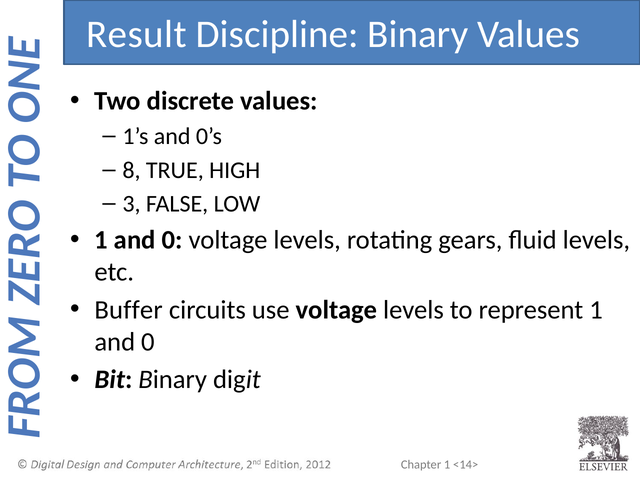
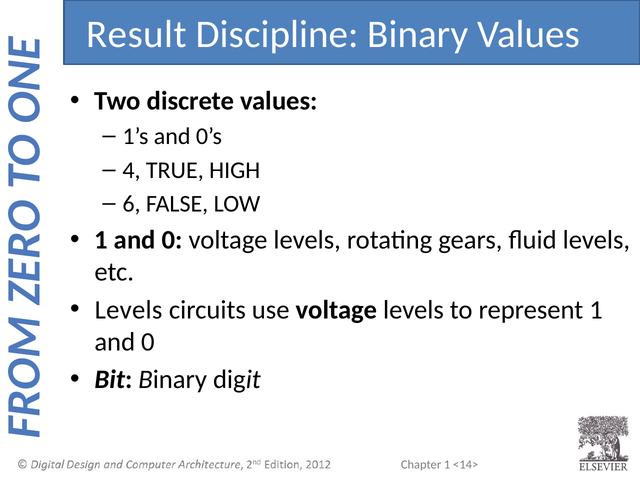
8: 8 -> 4
3: 3 -> 6
Buffer at (129, 310): Buffer -> Levels
